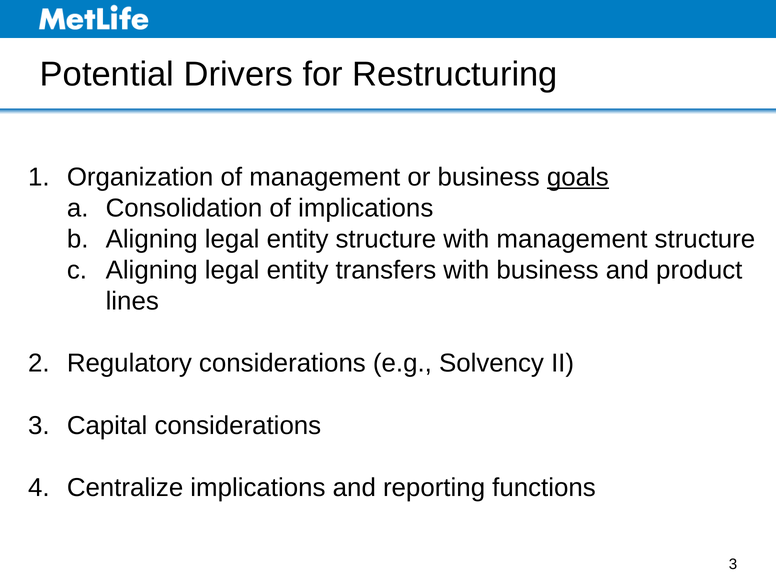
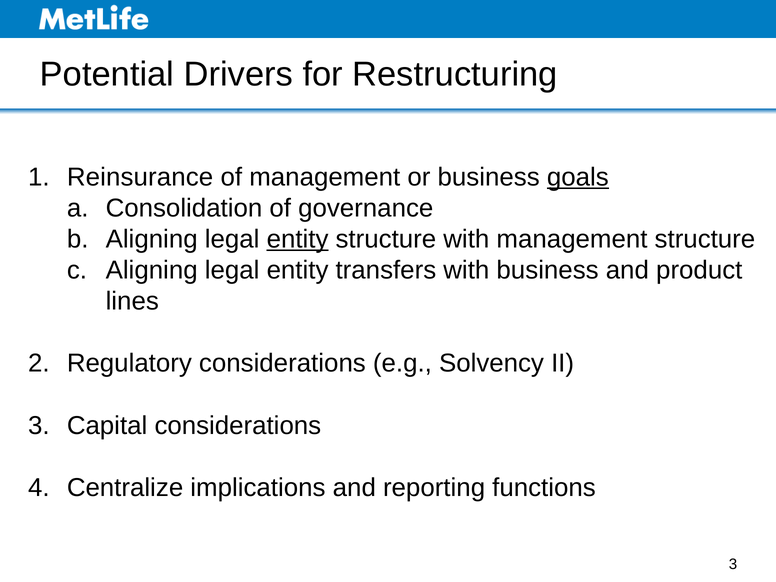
Organization: Organization -> Reinsurance
of implications: implications -> governance
entity at (298, 239) underline: none -> present
